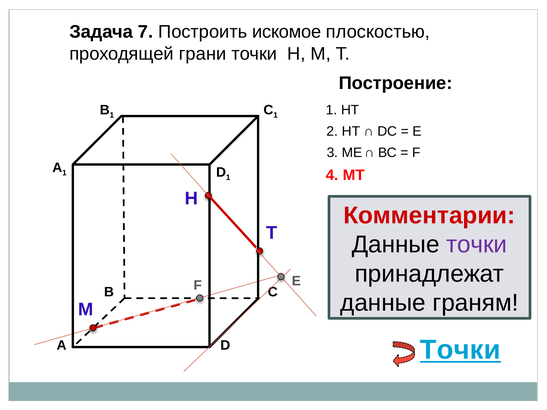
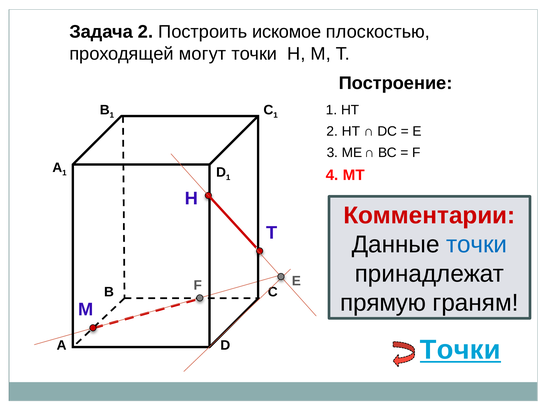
Задача 7: 7 -> 2
грани: грани -> могут
точки at (477, 245) colour: purple -> blue
данные at (383, 303): данные -> прямую
